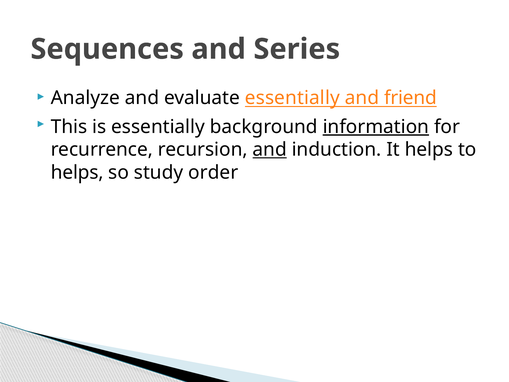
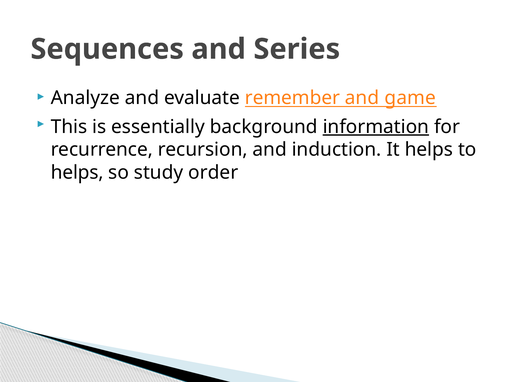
evaluate essentially: essentially -> remember
friend: friend -> game
and at (270, 150) underline: present -> none
